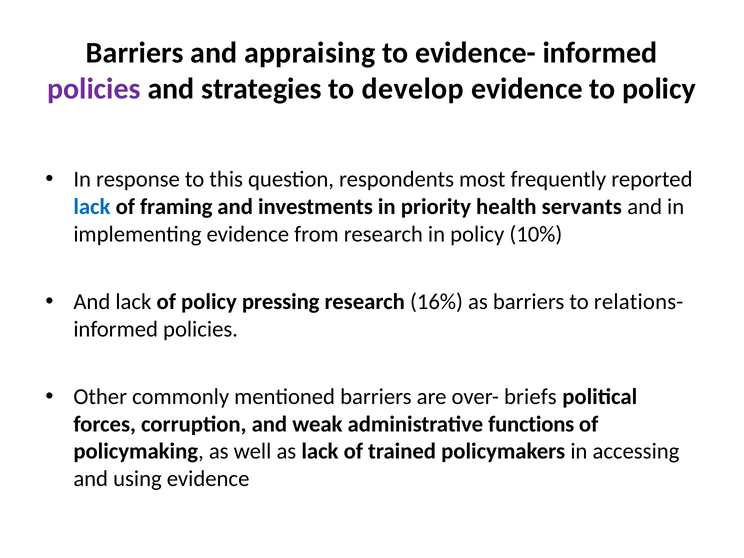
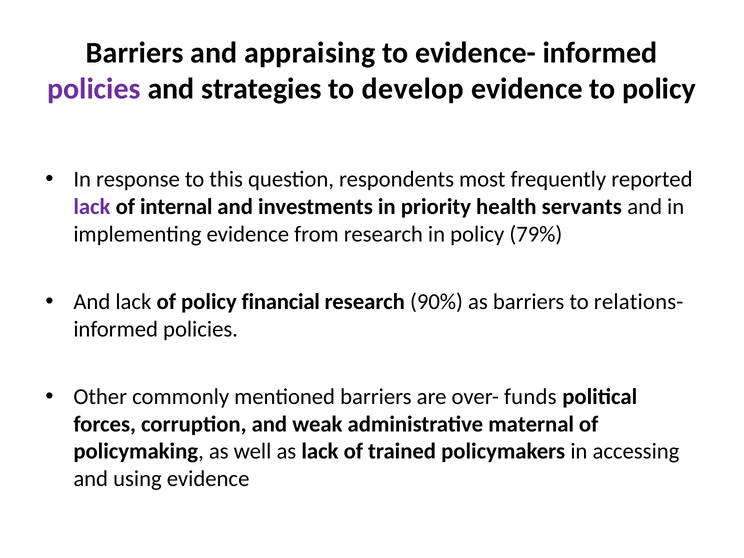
lack at (92, 207) colour: blue -> purple
framing: framing -> internal
10%: 10% -> 79%
pressing: pressing -> financial
16%: 16% -> 90%
briefs: briefs -> funds
functions: functions -> maternal
